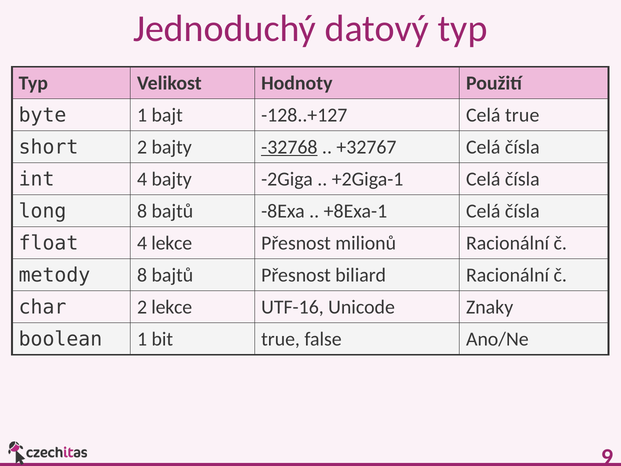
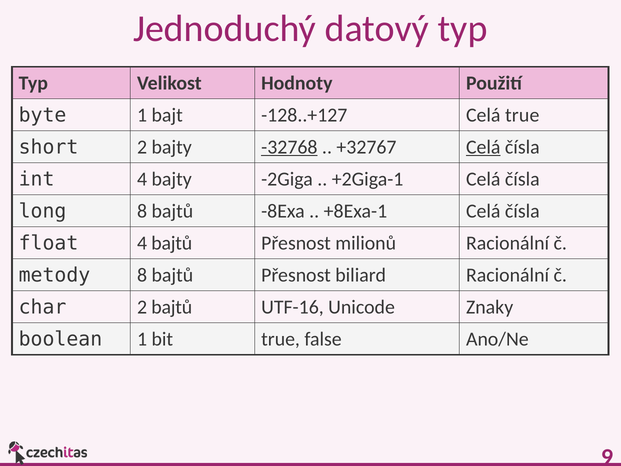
Celá at (483, 147) underline: none -> present
4 lekce: lekce -> bajtů
2 lekce: lekce -> bajtů
